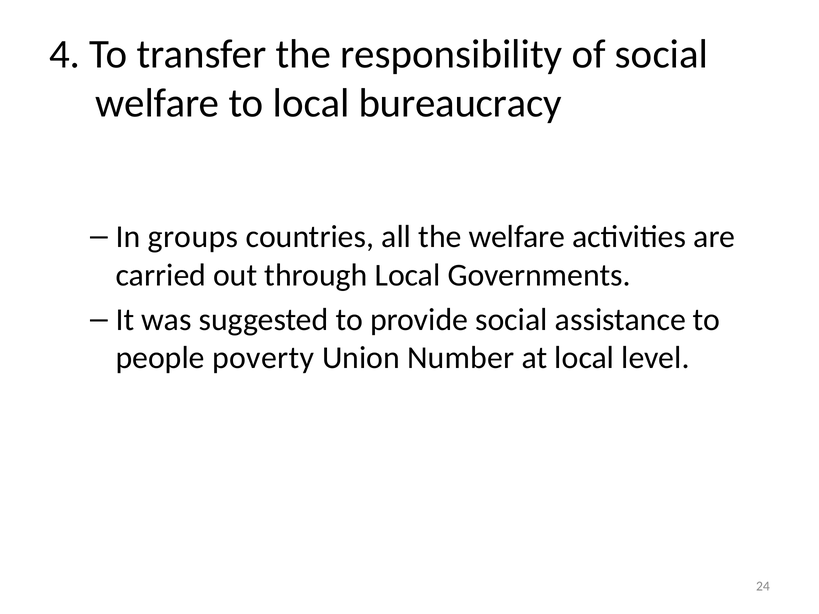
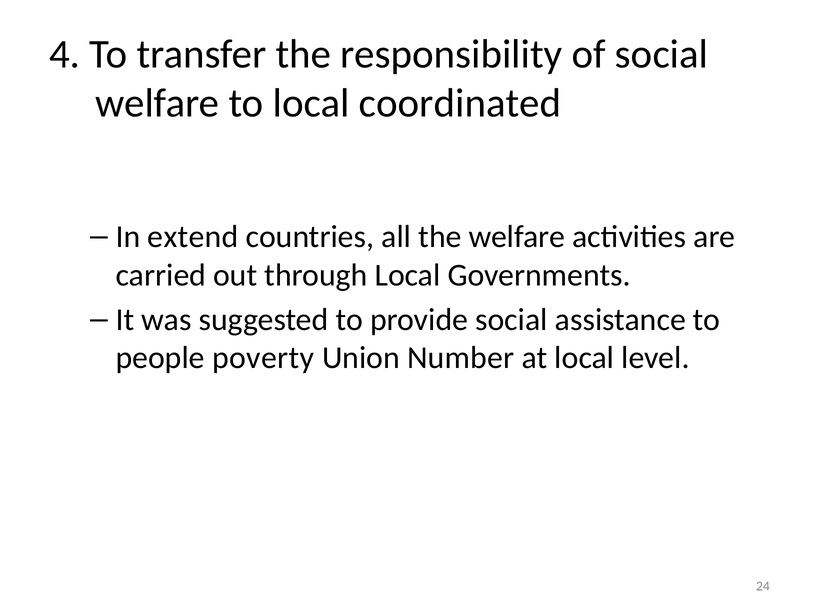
bureaucracy: bureaucracy -> coordinated
groups: groups -> extend
